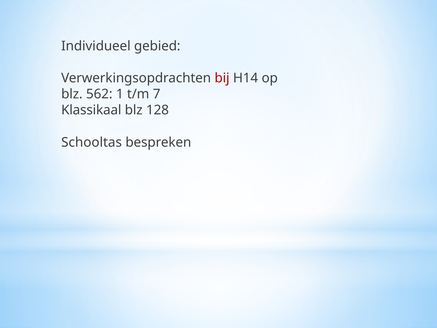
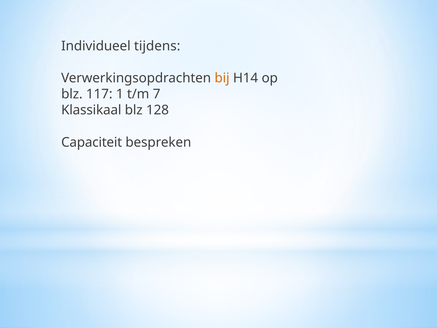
gebied: gebied -> tijdens
bij colour: red -> orange
562: 562 -> 117
Schooltas: Schooltas -> Capaciteit
